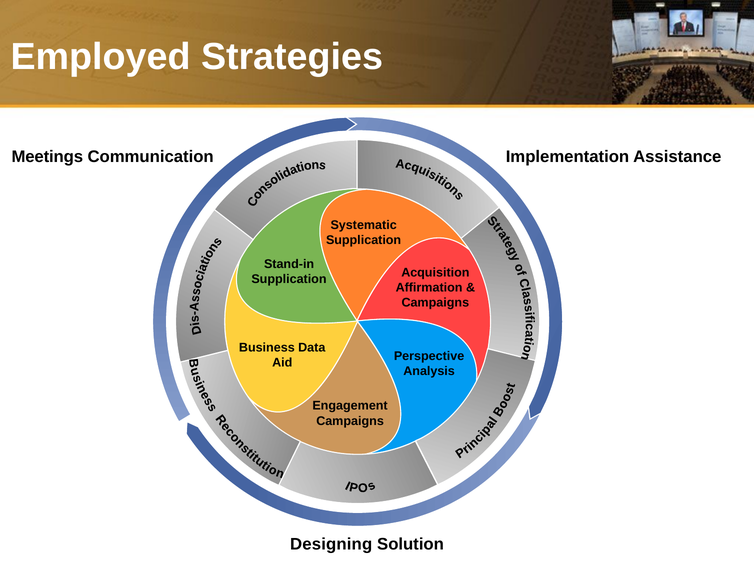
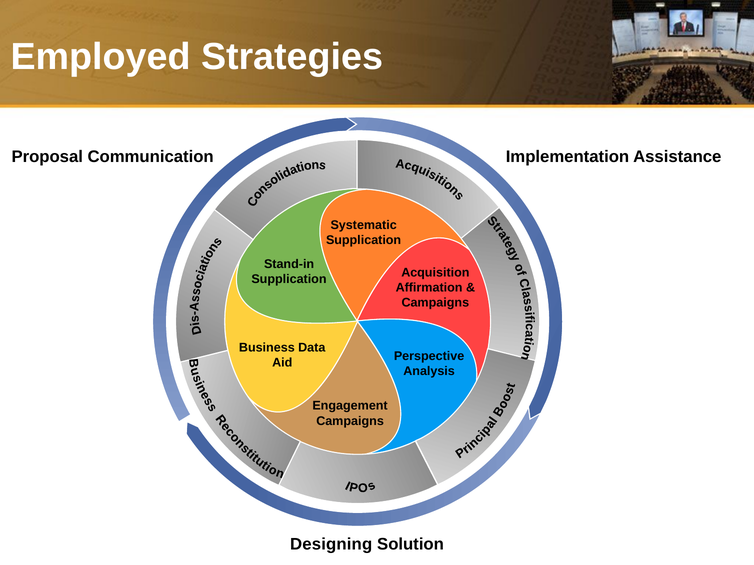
Meetings: Meetings -> Proposal
